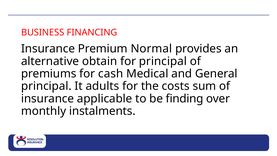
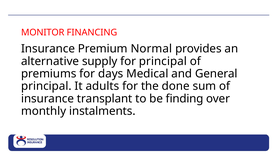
BUSINESS: BUSINESS -> MONITOR
obtain: obtain -> supply
cash: cash -> days
costs: costs -> done
applicable: applicable -> transplant
